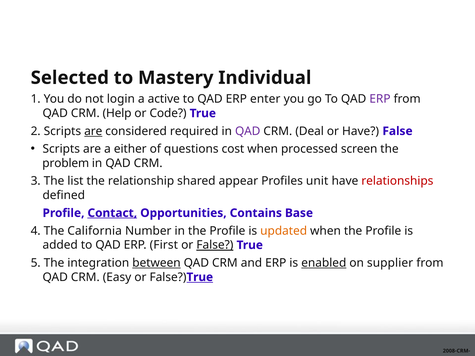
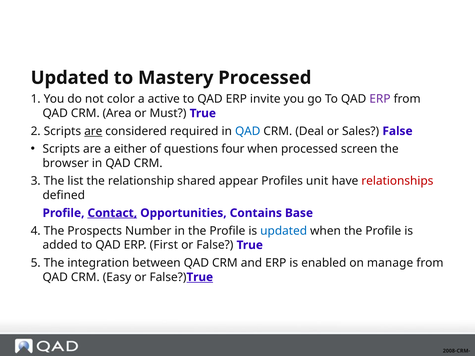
Selected at (70, 78): Selected -> Updated
Mastery Individual: Individual -> Processed
login: login -> color
enter: enter -> invite
Help: Help -> Area
Code: Code -> Must
QAD at (248, 131) colour: purple -> blue
or Have: Have -> Sales
cost: cost -> four
problem: problem -> browser
California: California -> Prospects
updated at (284, 231) colour: orange -> blue
False at (215, 245) underline: present -> none
between underline: present -> none
enabled underline: present -> none
supplier: supplier -> manage
